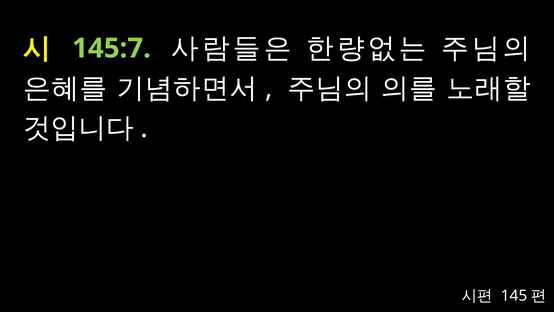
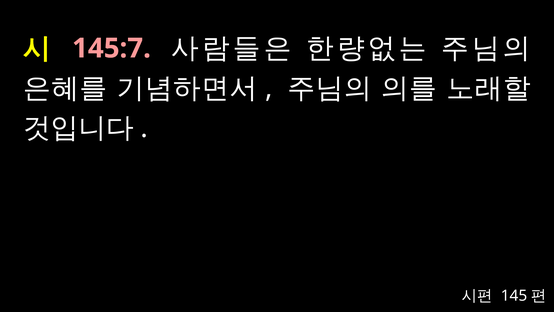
145:7 colour: light green -> pink
